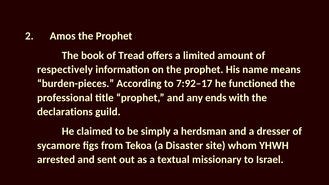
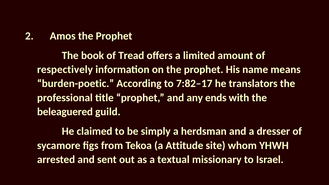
burden-pieces: burden-pieces -> burden-poetic
7:92–17: 7:92–17 -> 7:82–17
functioned: functioned -> translators
declarations: declarations -> beleaguered
Disaster: Disaster -> Attitude
